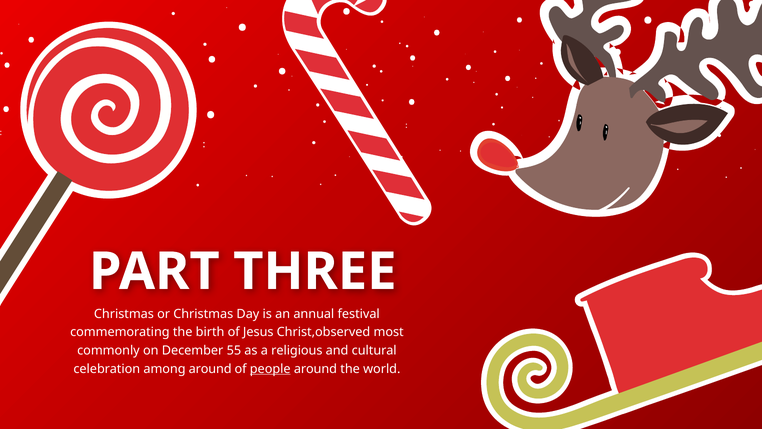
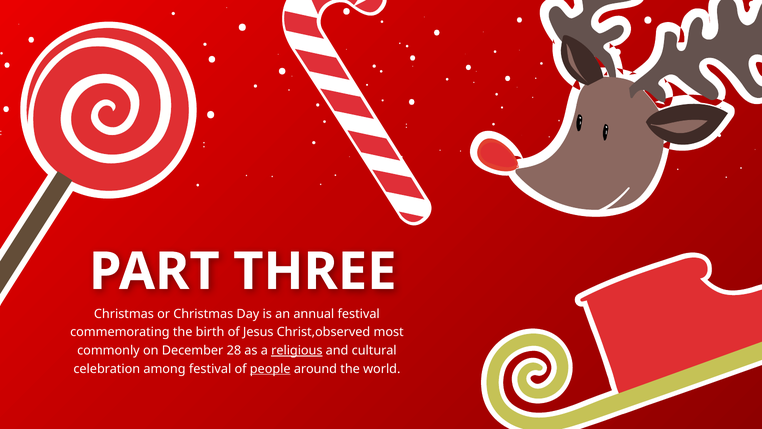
55: 55 -> 28
religious underline: none -> present
among around: around -> festival
